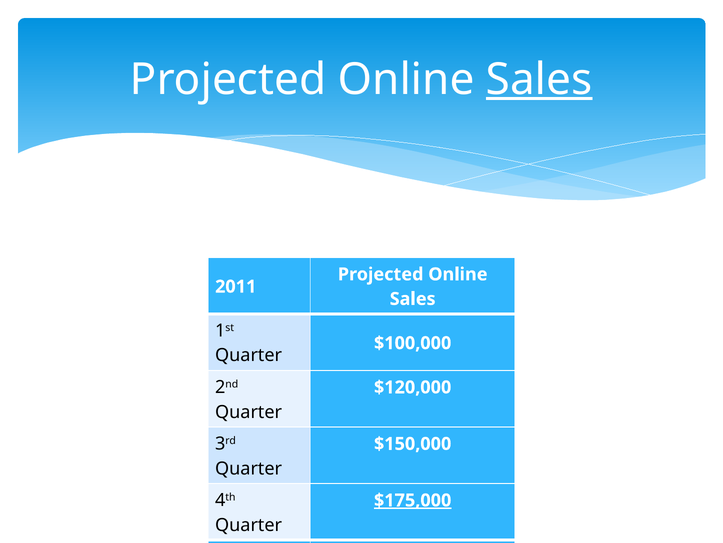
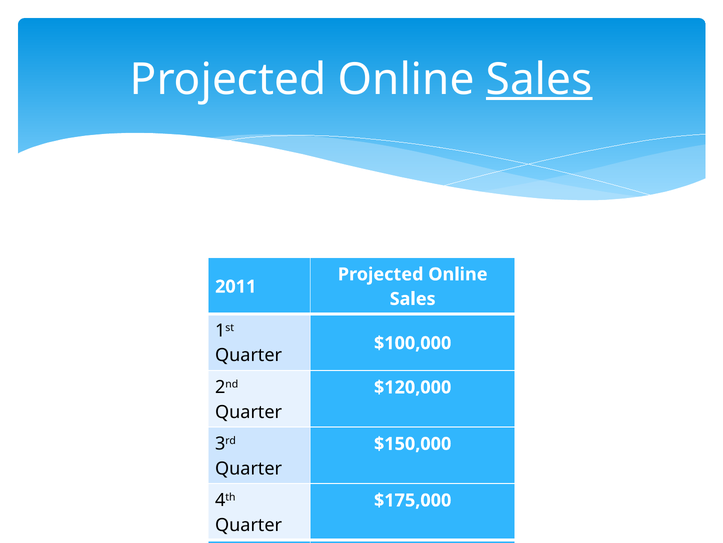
$175,000 underline: present -> none
